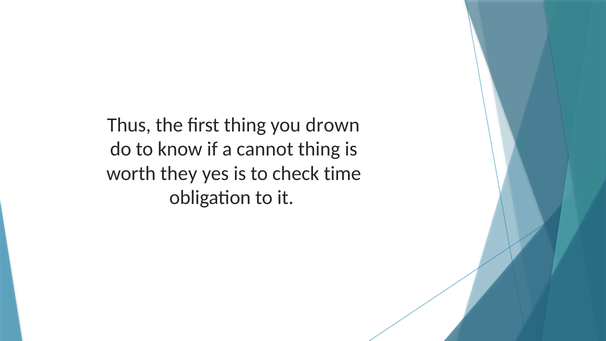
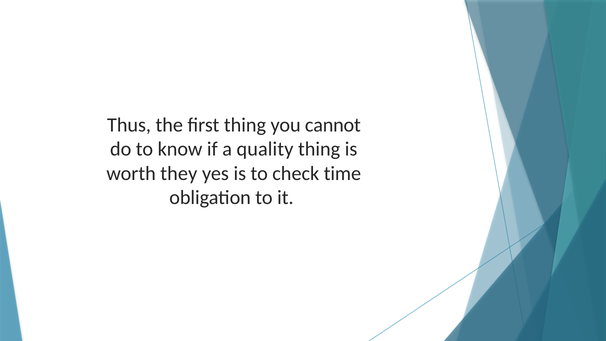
drown: drown -> cannot
cannot: cannot -> quality
